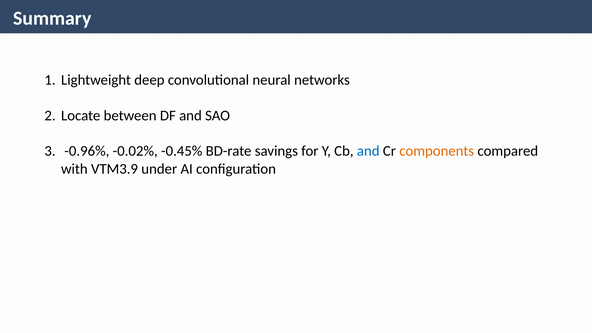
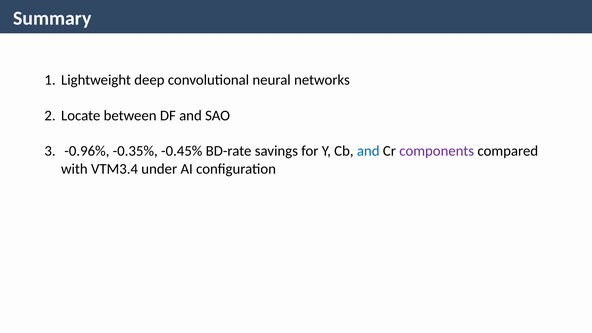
-0.02%: -0.02% -> -0.35%
components colour: orange -> purple
VTM3.9: VTM3.9 -> VTM3.4
